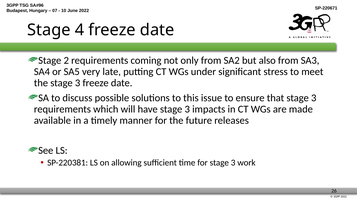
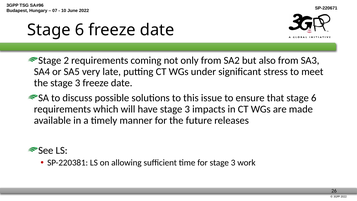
4 at (79, 30): 4 -> 6
that stage 3: 3 -> 6
